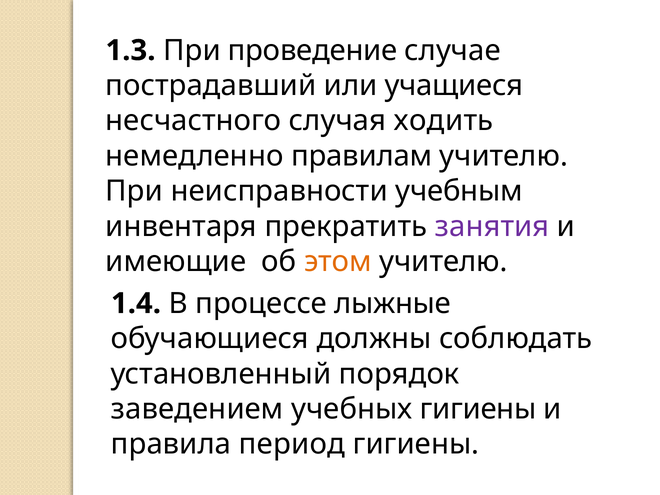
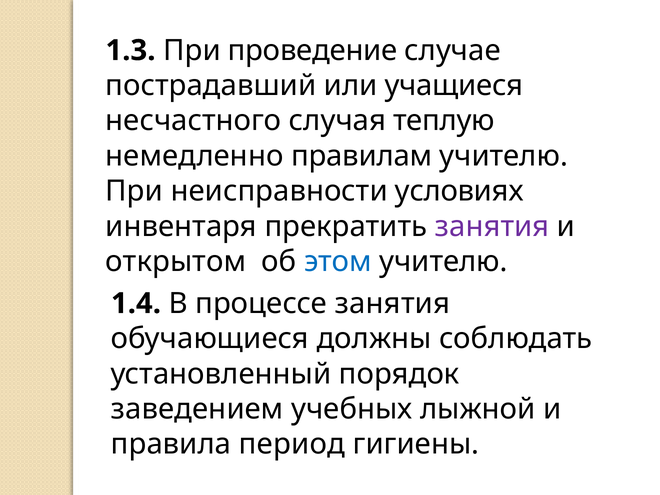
ходить: ходить -> теплую
учебным: учебным -> условиях
имеющие: имеющие -> открытом
этом colour: orange -> blue
процессе лыжные: лыжные -> занятия
учебных гигиены: гигиены -> лыжной
